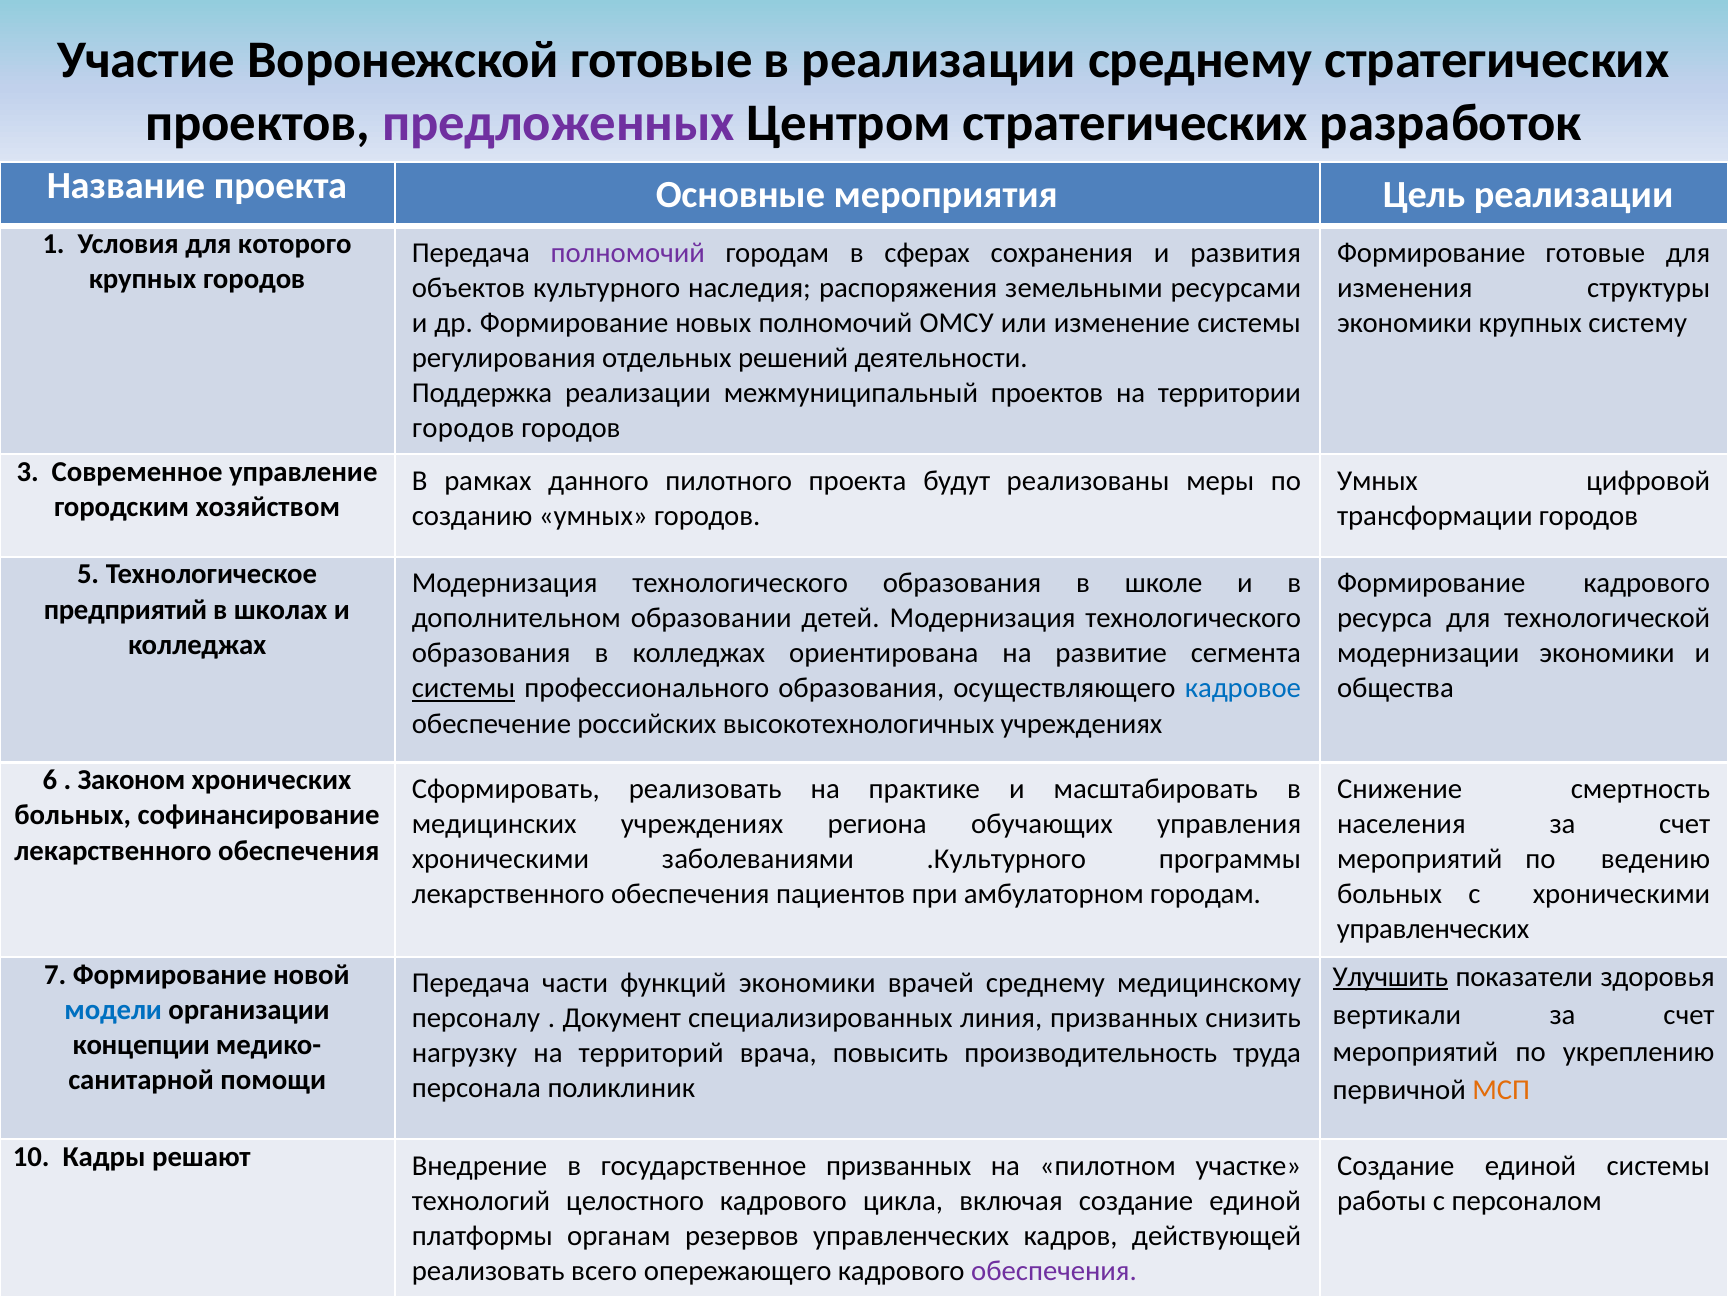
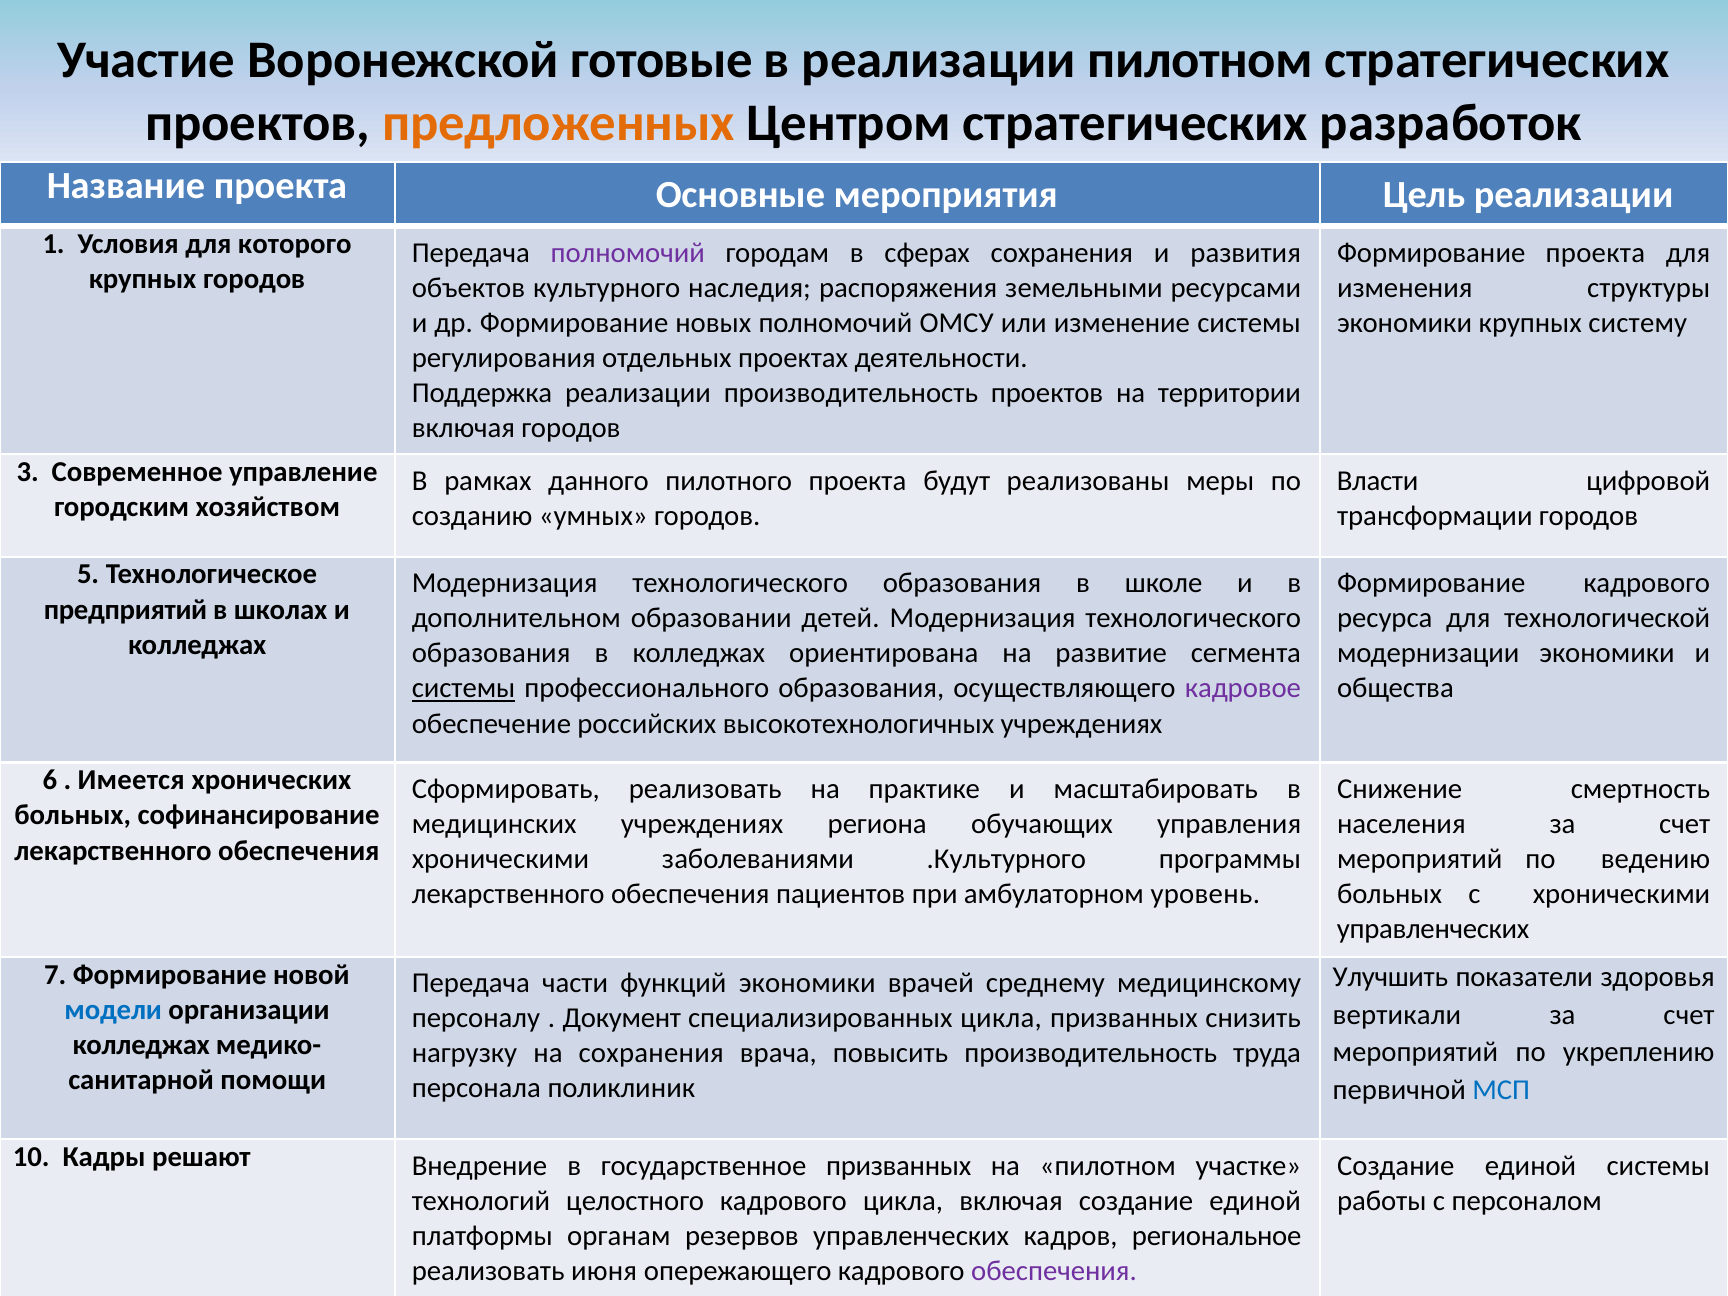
реализации среднему: среднему -> пилотном
предложенных colour: purple -> orange
Формирование готовые: готовые -> проекта
решений: решений -> проектах
реализации межмуниципальный: межмуниципальный -> производительность
городов at (463, 428): городов -> включая
Умных at (1378, 481): Умных -> Власти
кадровое colour: blue -> purple
Законом: Законом -> Имеется
амбулаторном городам: городам -> уровень
Улучшить underline: present -> none
специализированных линия: линия -> цикла
концепции at (141, 1045): концепции -> колледжах
на территорий: территорий -> сохранения
МСП colour: orange -> blue
действующей: действующей -> региональное
всего: всего -> июня
